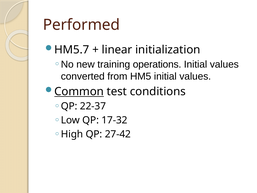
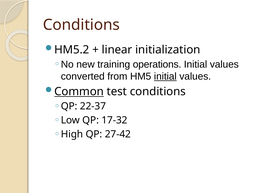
Performed at (81, 25): Performed -> Conditions
HM5.7: HM5.7 -> HM5.2
initial at (165, 76) underline: none -> present
